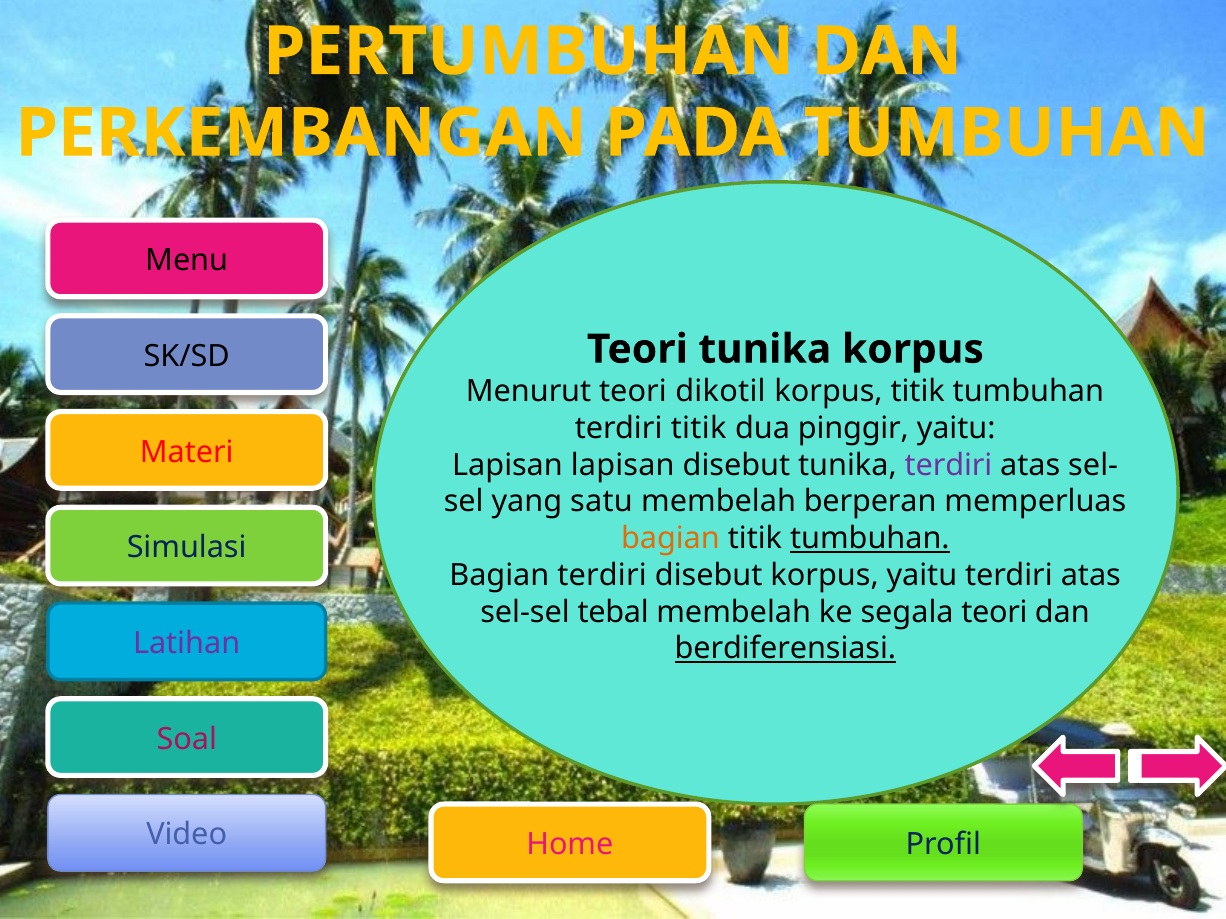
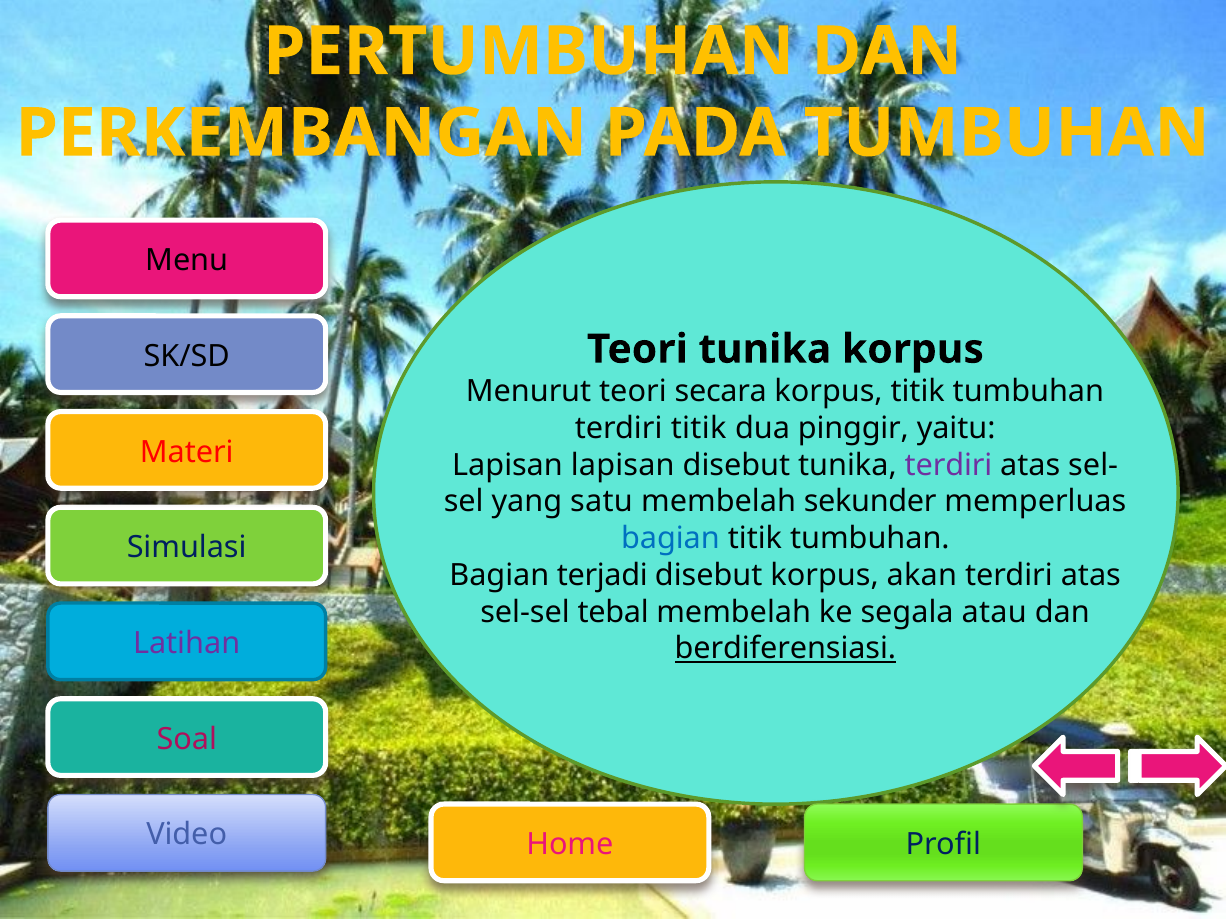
dikotil: dikotil -> secara
berperan: berperan -> sekunder
bagian at (670, 539) colour: orange -> blue
tumbuhan at (870, 539) underline: present -> none
Bagian terdiri: terdiri -> terjadi
korpus yaitu: yaitu -> akan
segala teori: teori -> atau
